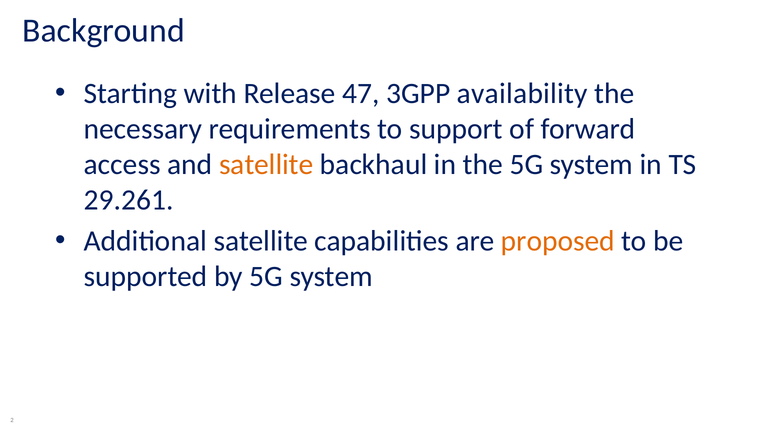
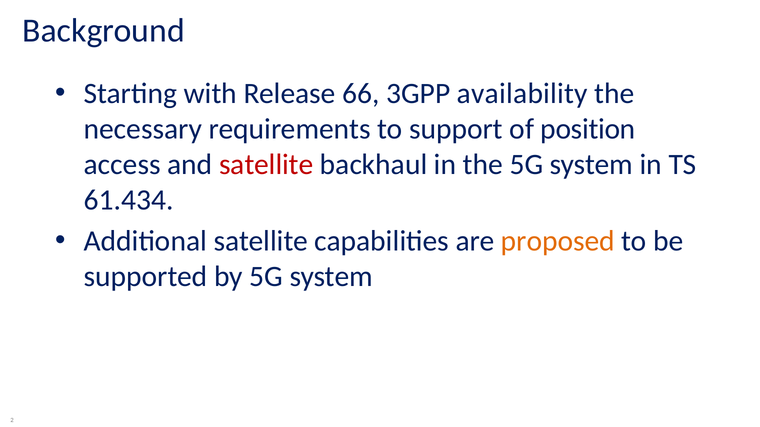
47: 47 -> 66
forward: forward -> position
satellite at (266, 165) colour: orange -> red
29.261: 29.261 -> 61.434
